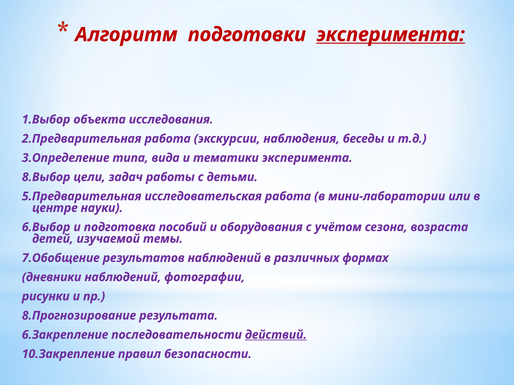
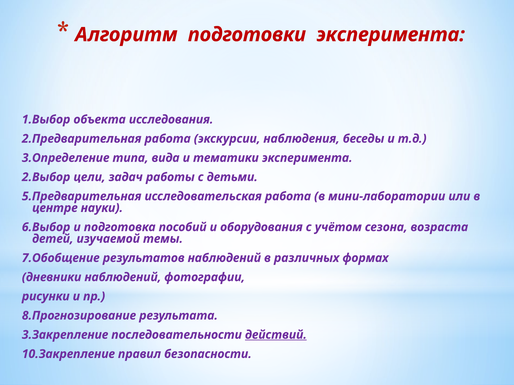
эксперимента at (391, 35) underline: present -> none
8.Выбор: 8.Выбор -> 2.Выбор
6.Закрепление: 6.Закрепление -> 3.Закрепление
